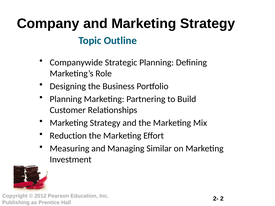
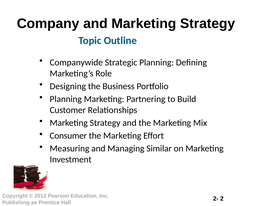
Reduction: Reduction -> Consumer
